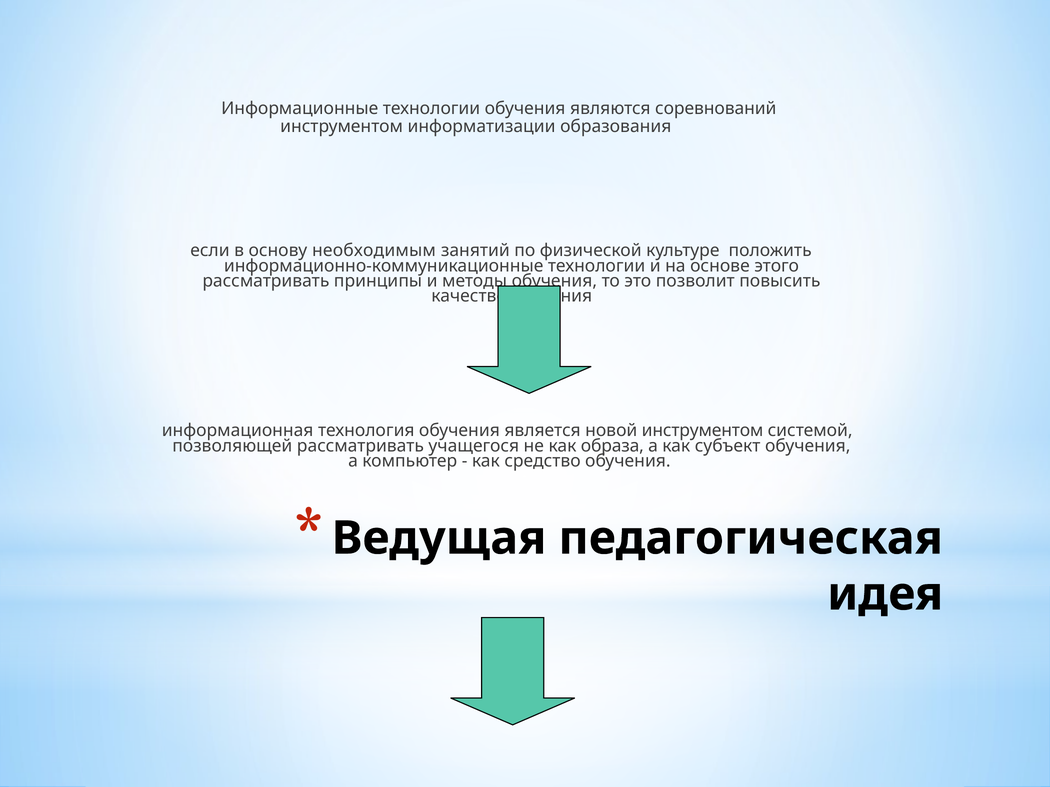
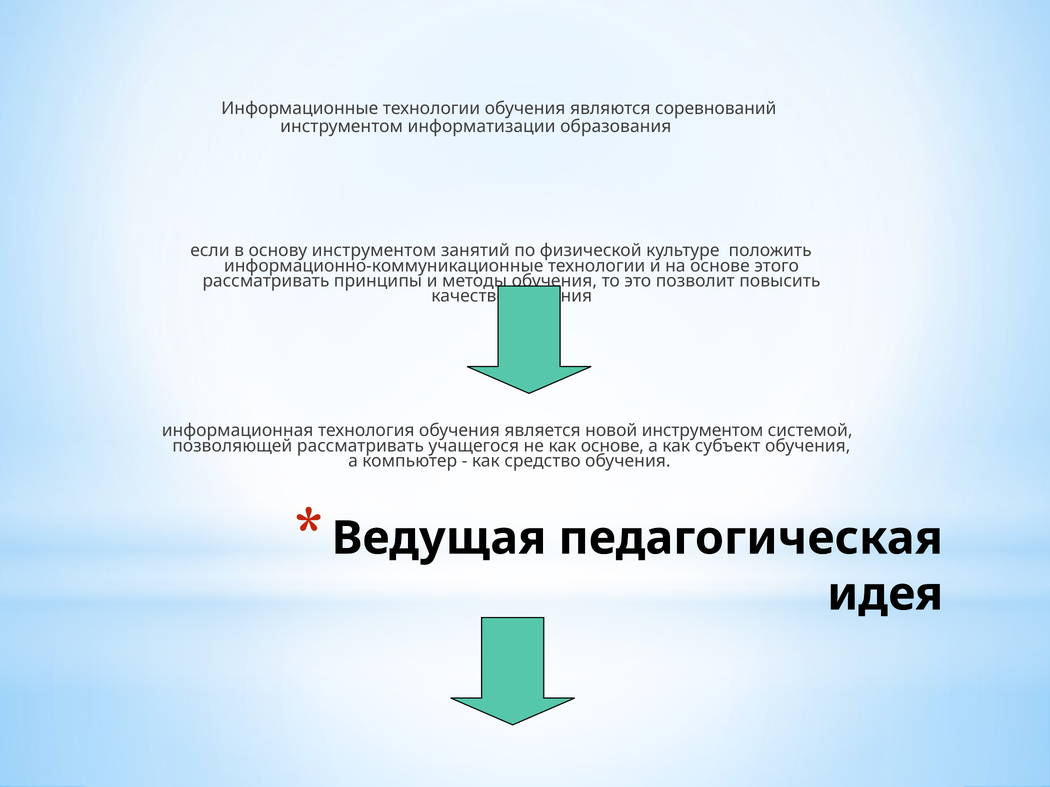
основу необходимым: необходимым -> инструментом
как образа: образа -> основе
